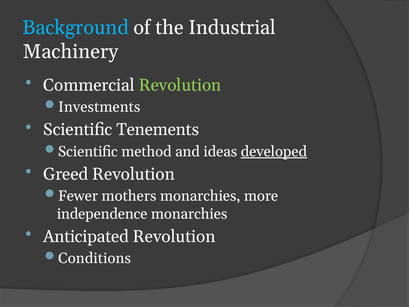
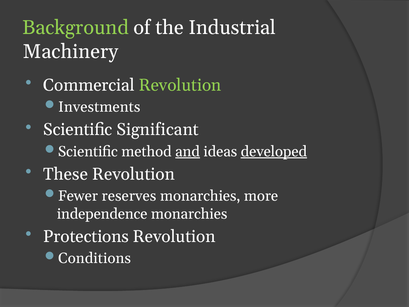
Background colour: light blue -> light green
Tenements: Tenements -> Significant
and underline: none -> present
Greed: Greed -> These
mothers: mothers -> reserves
Anticipated: Anticipated -> Protections
